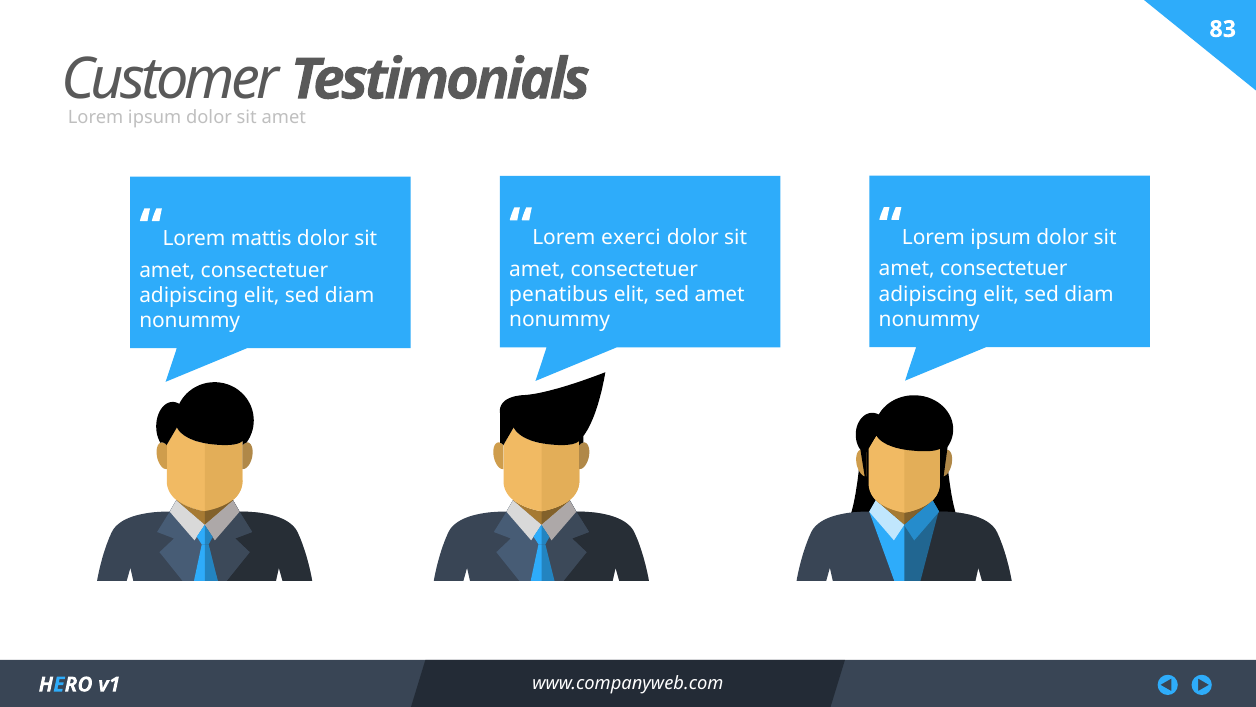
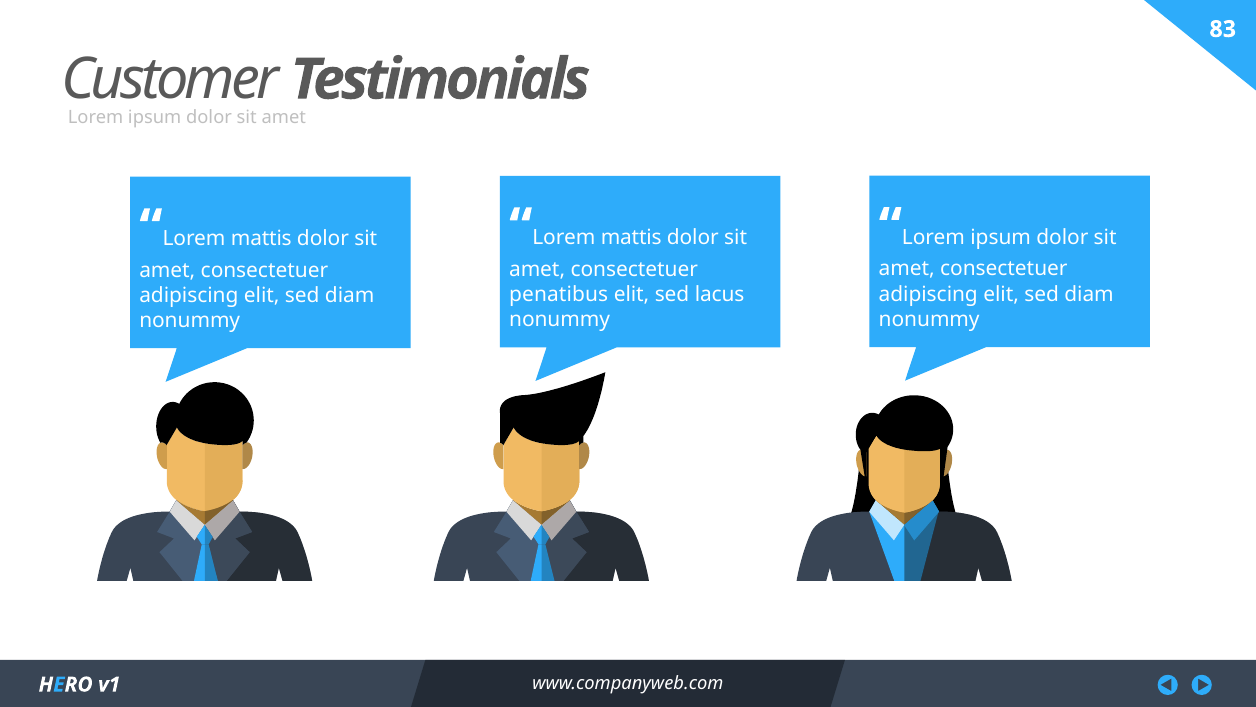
exerci at (631, 238): exerci -> mattis
sed amet: amet -> lacus
